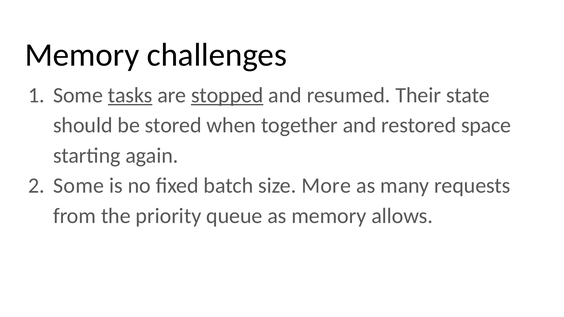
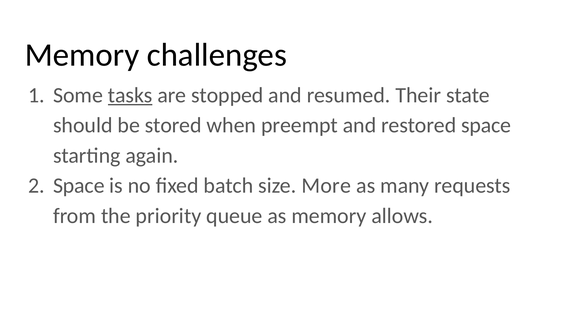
stopped underline: present -> none
together: together -> preempt
Some at (79, 186): Some -> Space
